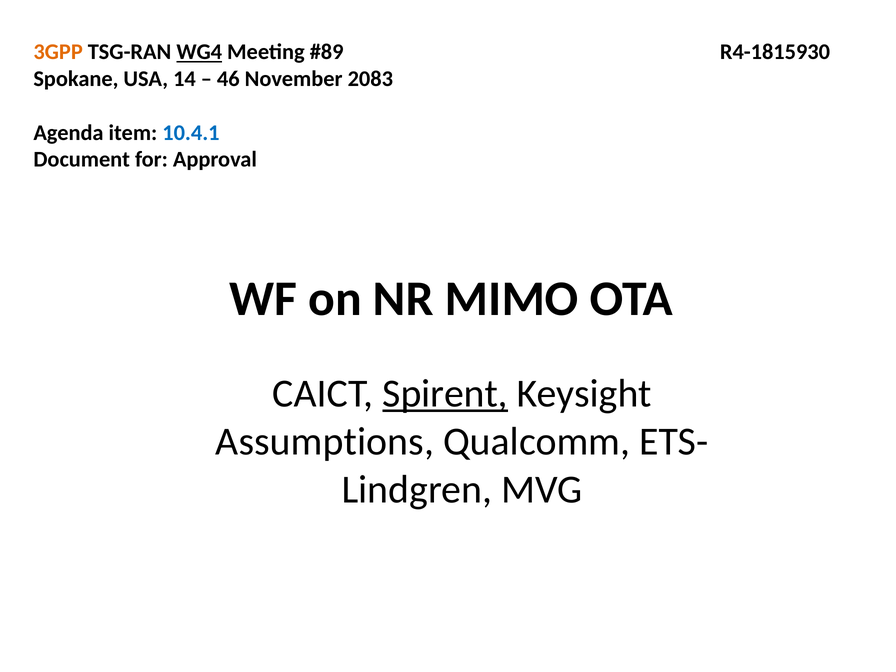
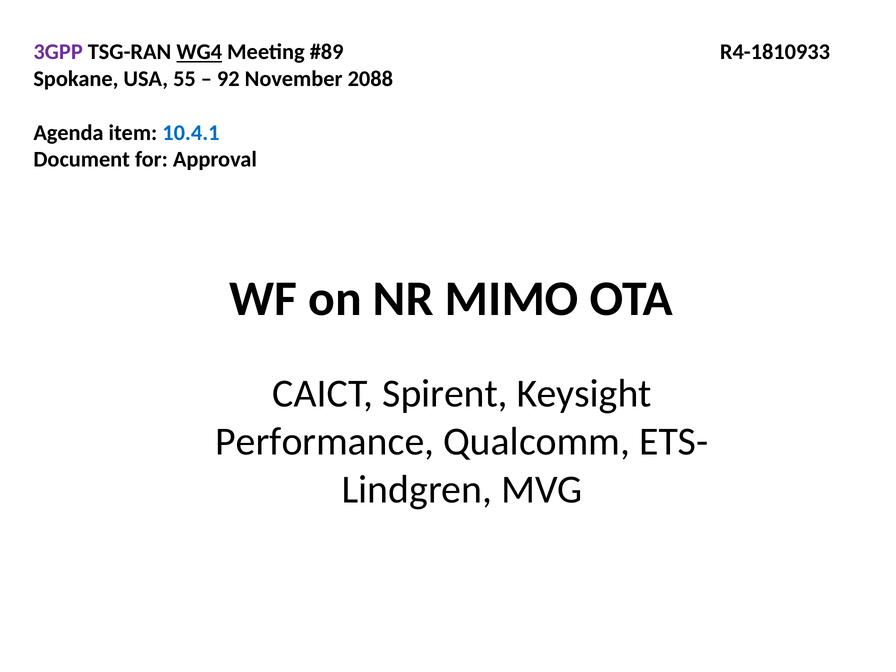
3GPP colour: orange -> purple
R4-1815930: R4-1815930 -> R4-1810933
14: 14 -> 55
46: 46 -> 92
2083: 2083 -> 2088
Spirent underline: present -> none
Assumptions: Assumptions -> Performance
